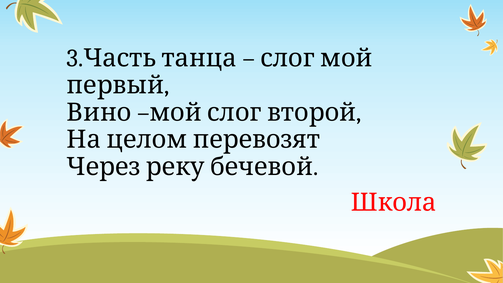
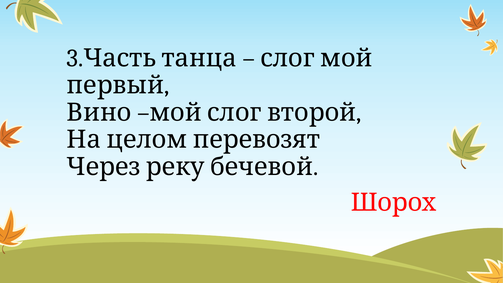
Школа: Школа -> Шорох
